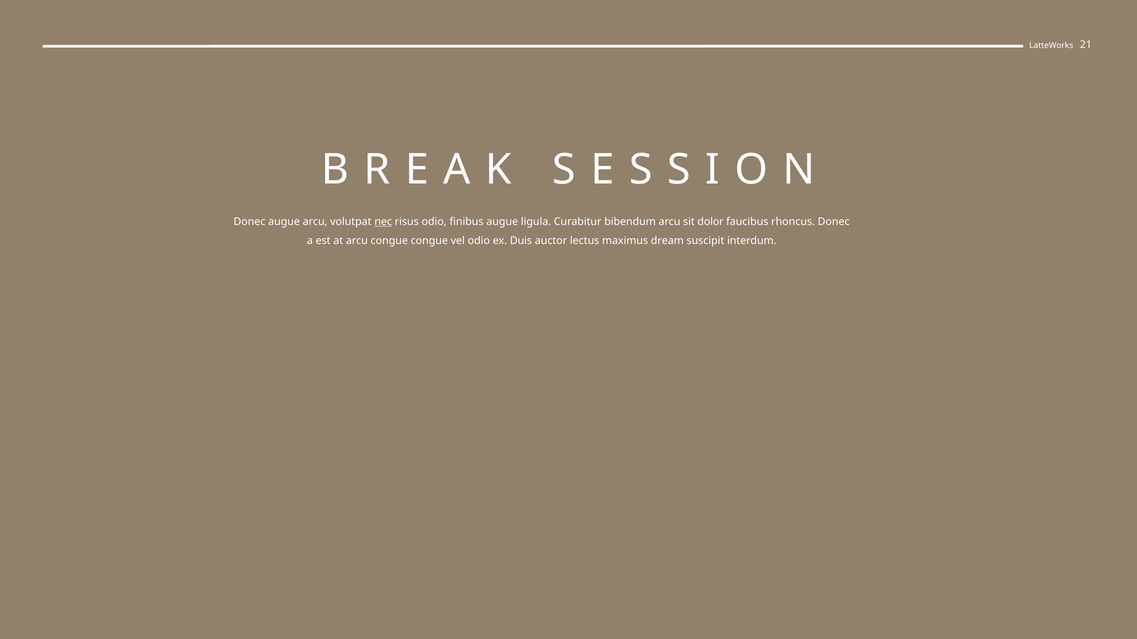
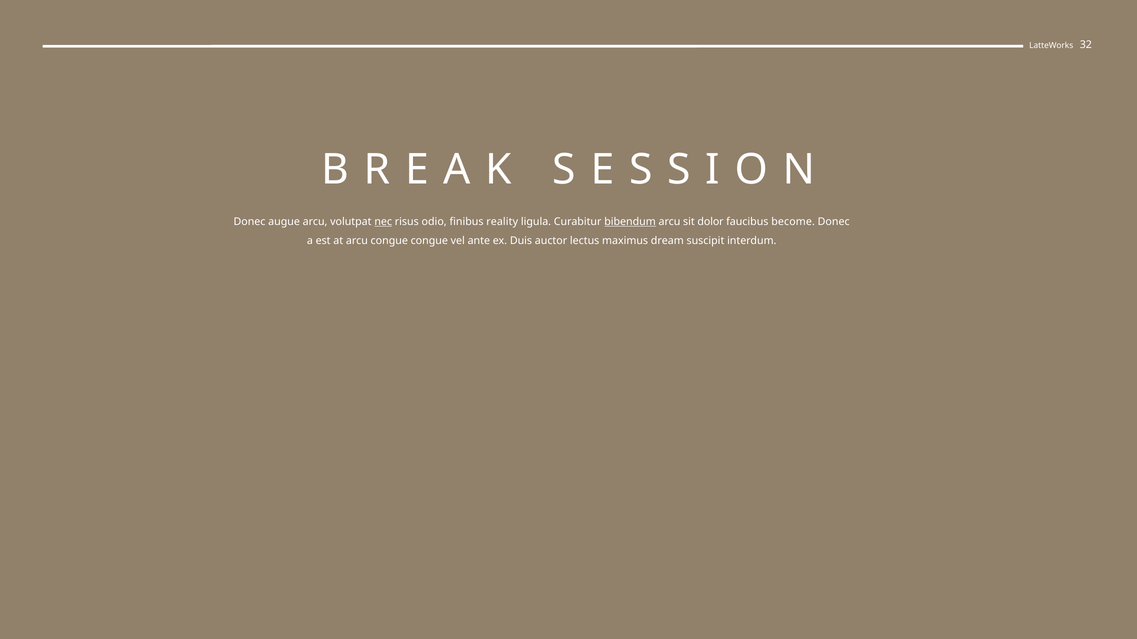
21: 21 -> 32
finibus augue: augue -> reality
bibendum underline: none -> present
rhoncus: rhoncus -> become
vel odio: odio -> ante
